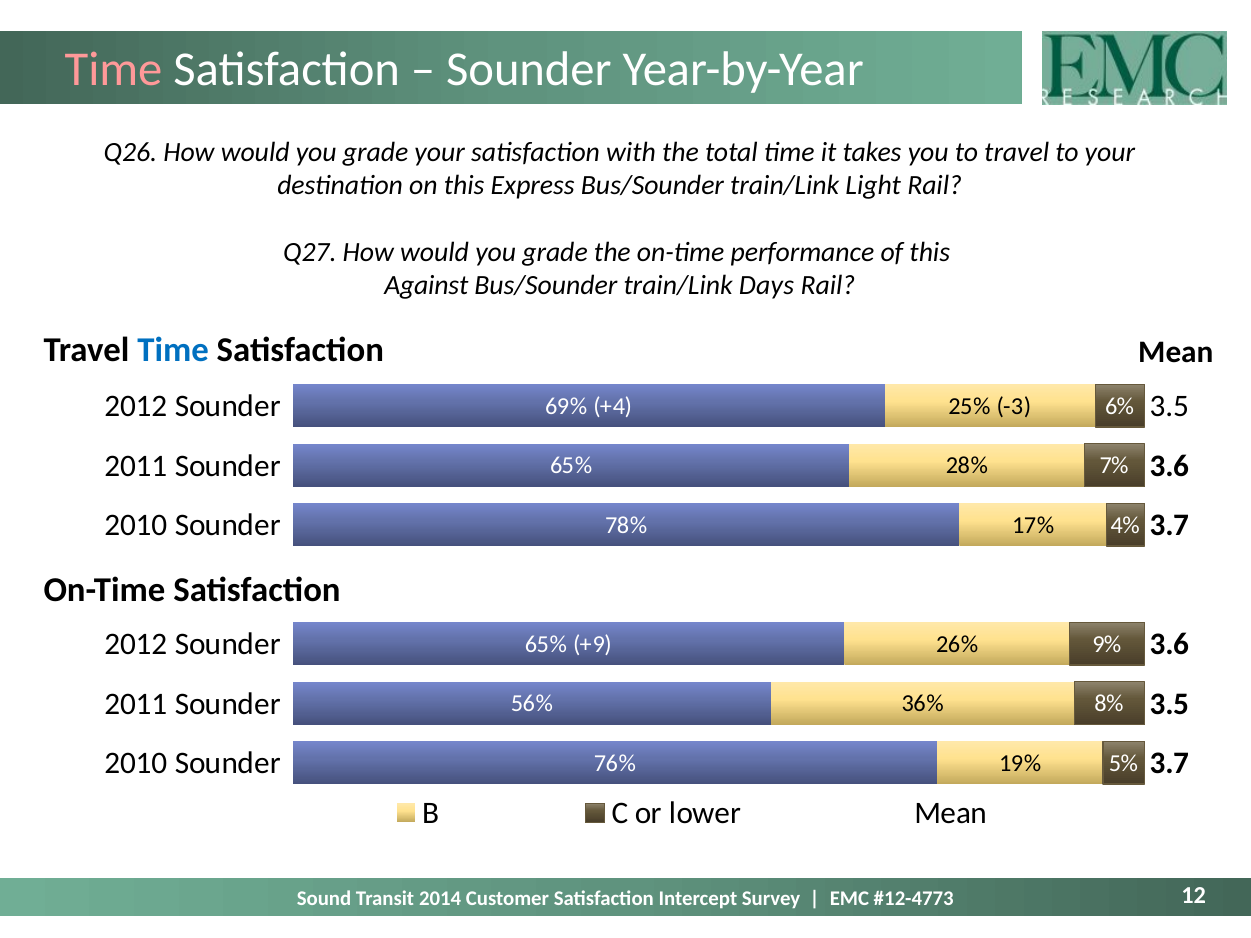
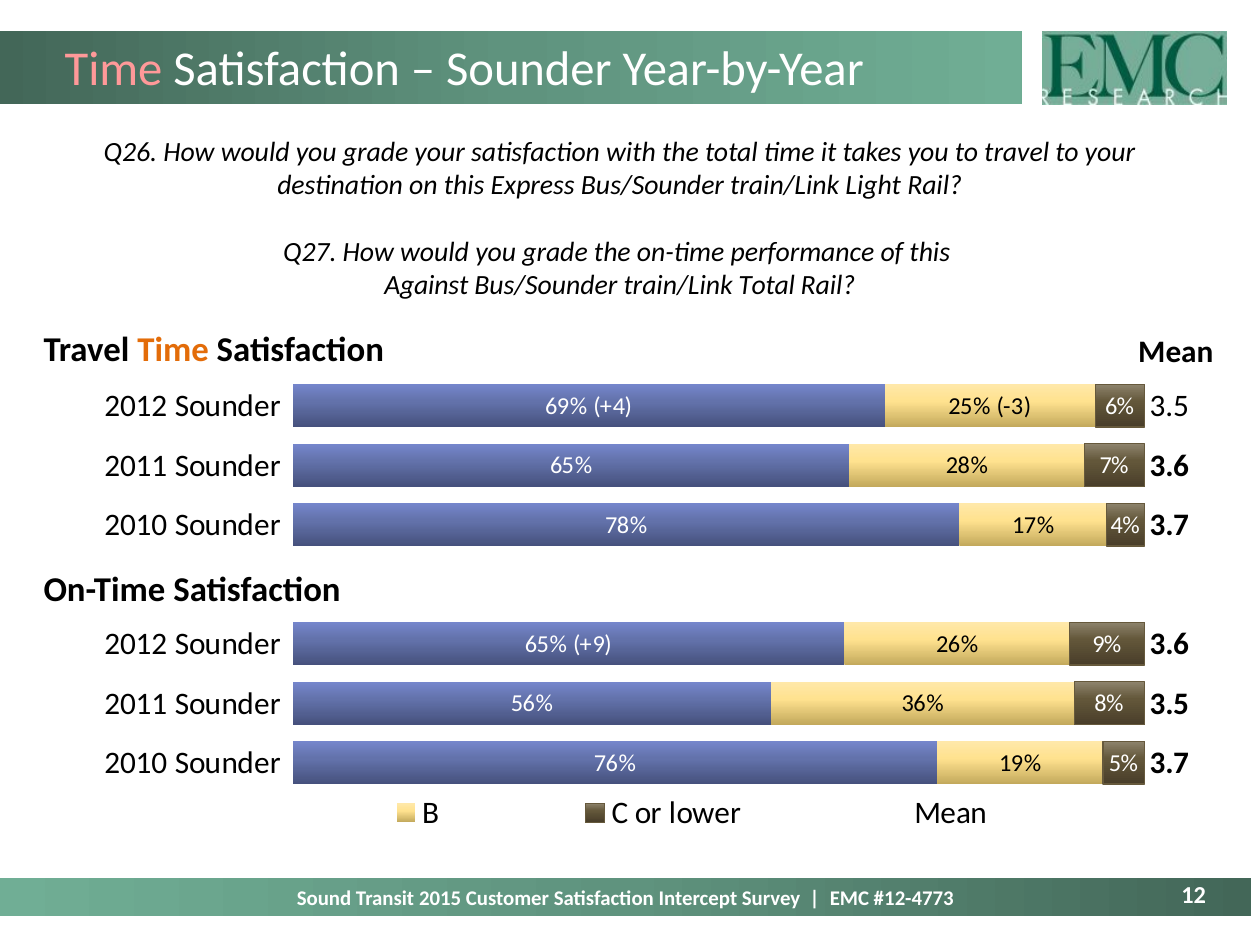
train/Link Days: Days -> Total
Time at (173, 350) colour: blue -> orange
2014: 2014 -> 2015
